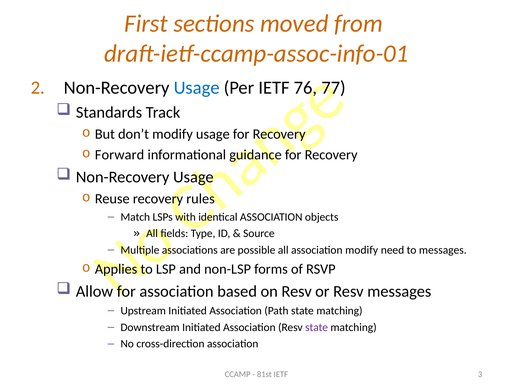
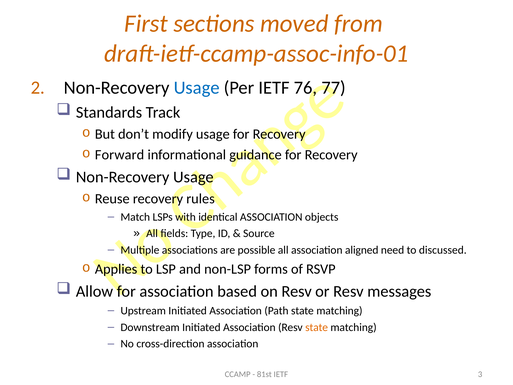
association modify: modify -> aligned
to messages: messages -> discussed
state at (317, 327) colour: purple -> orange
